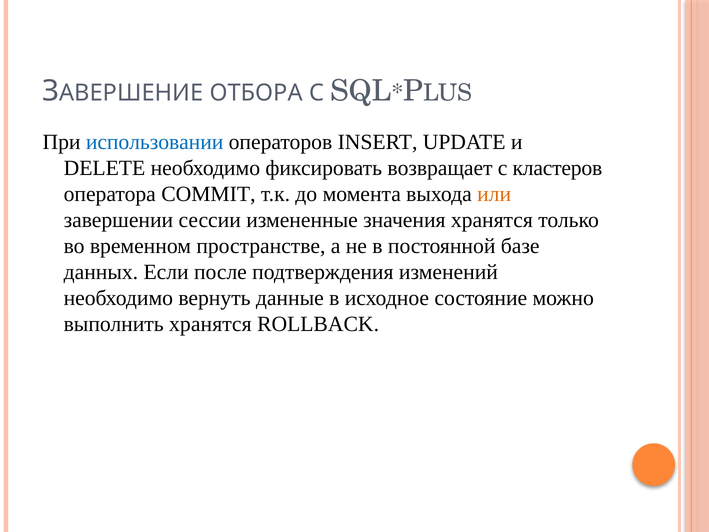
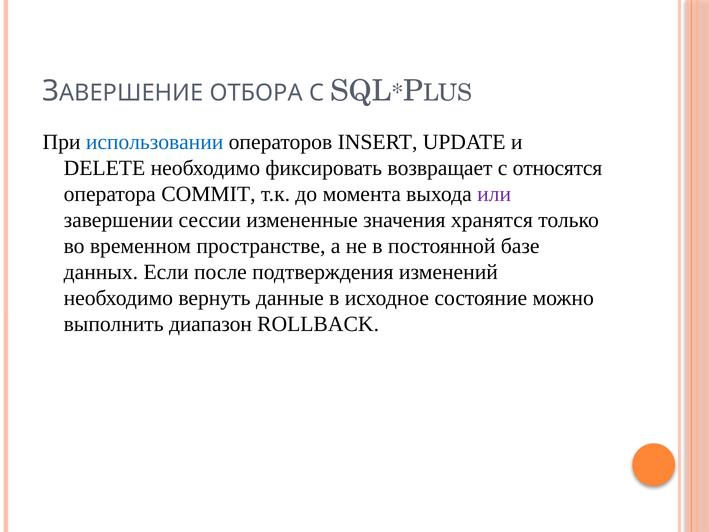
кластеров: кластеров -> относятся
или colour: orange -> purple
выполнить хранятся: хранятся -> диапазон
